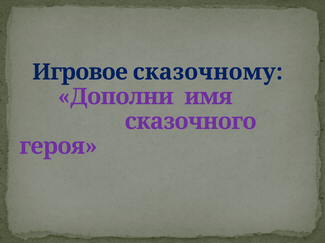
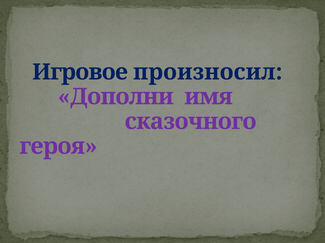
сказочному: сказочному -> произносил
